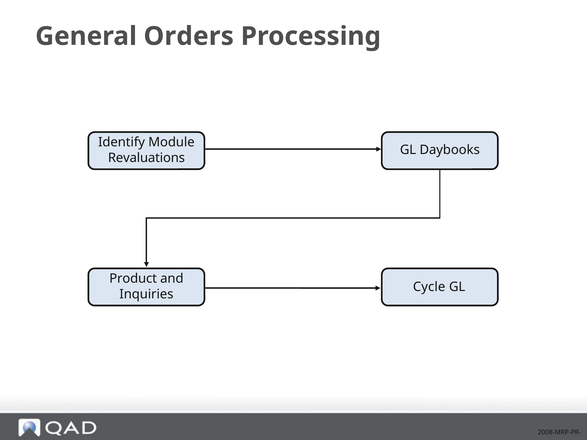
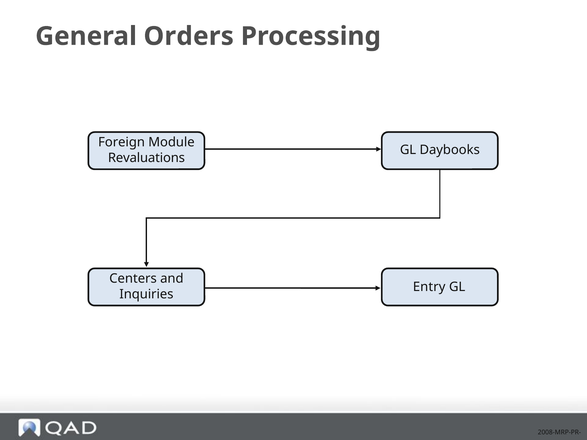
Identify: Identify -> Foreign
Product: Product -> Centers
Cycle: Cycle -> Entry
